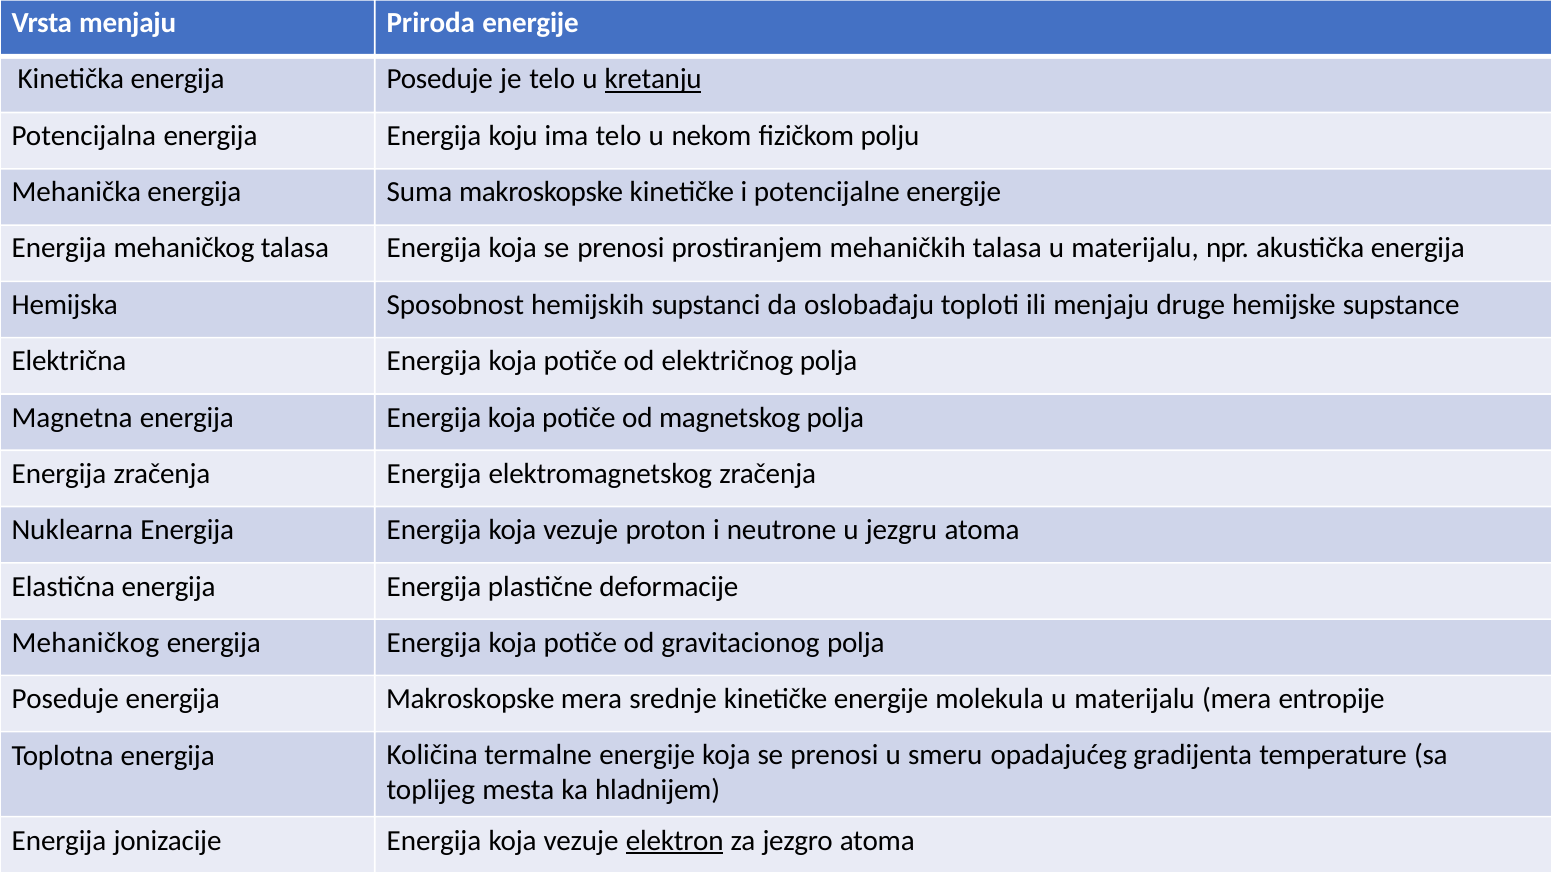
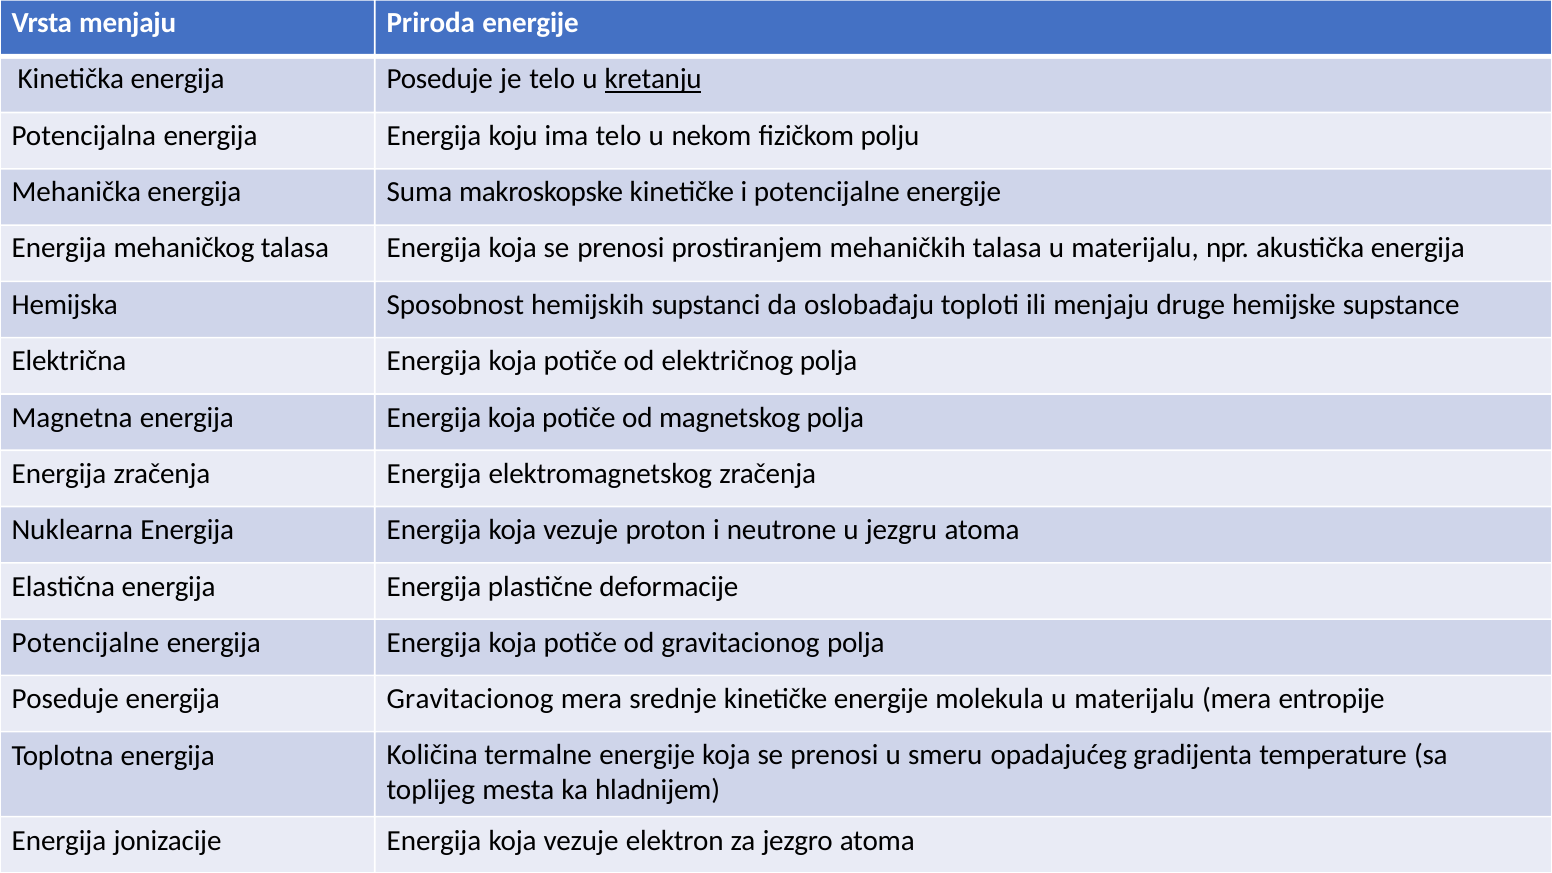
Mehaničkog at (85, 643): Mehaničkog -> Potencijalne
energija Makroskopske: Makroskopske -> Gravitacionog
elektron underline: present -> none
